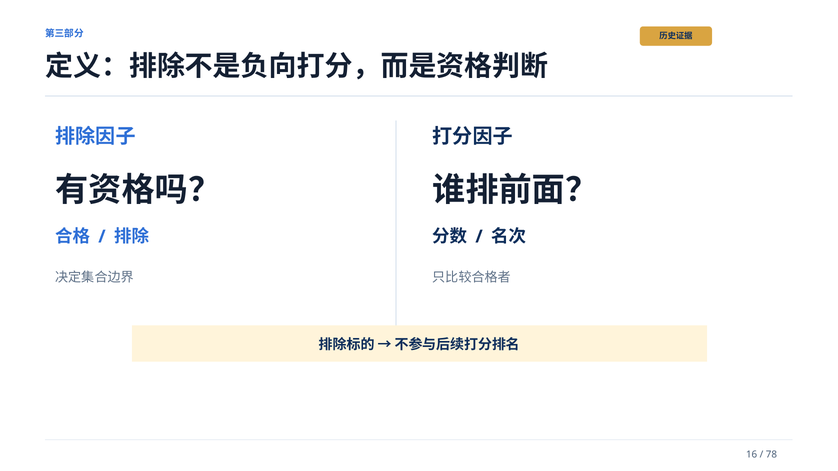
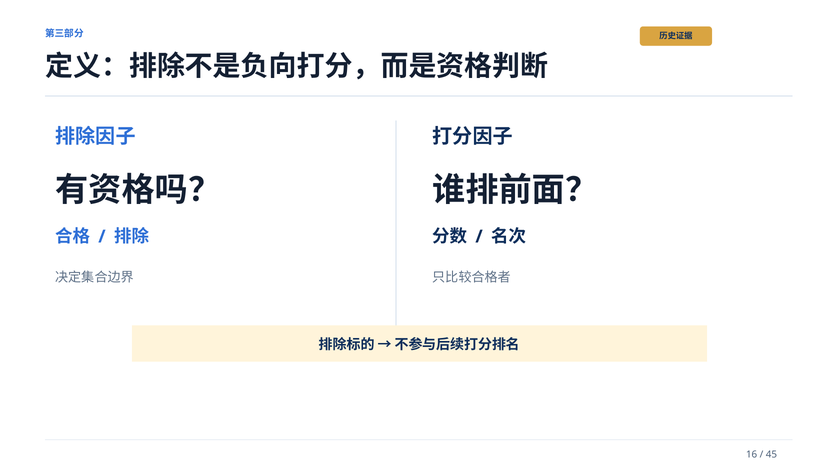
78: 78 -> 45
